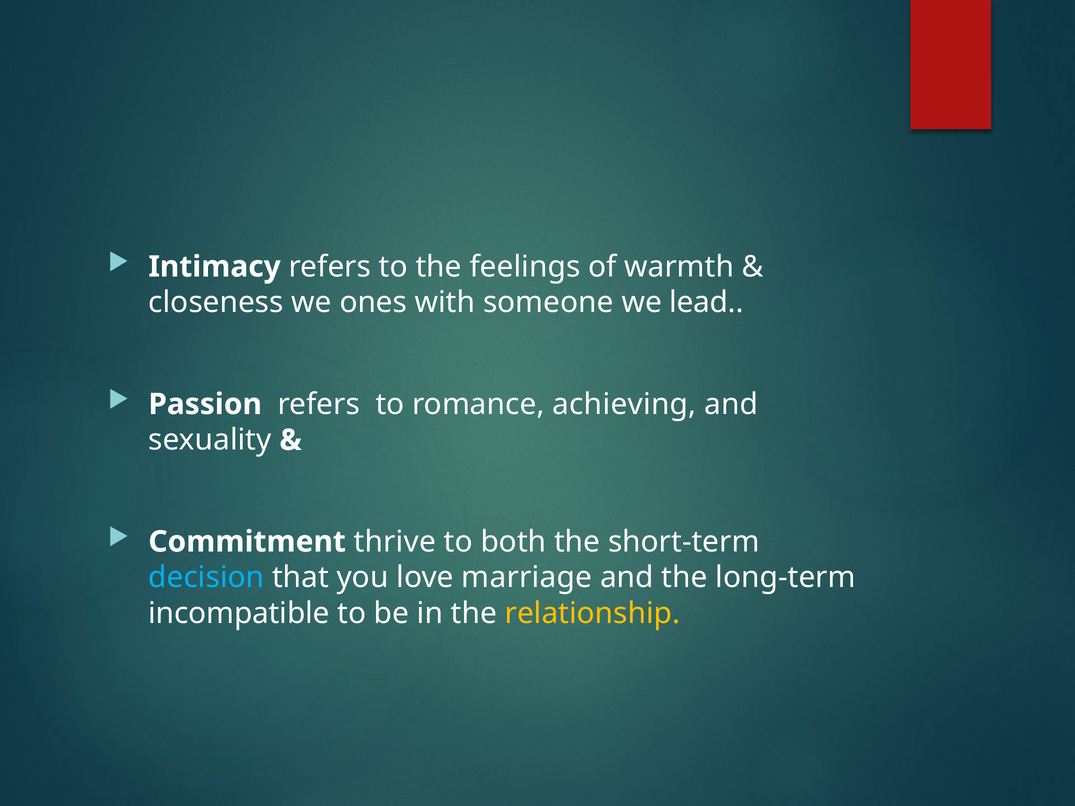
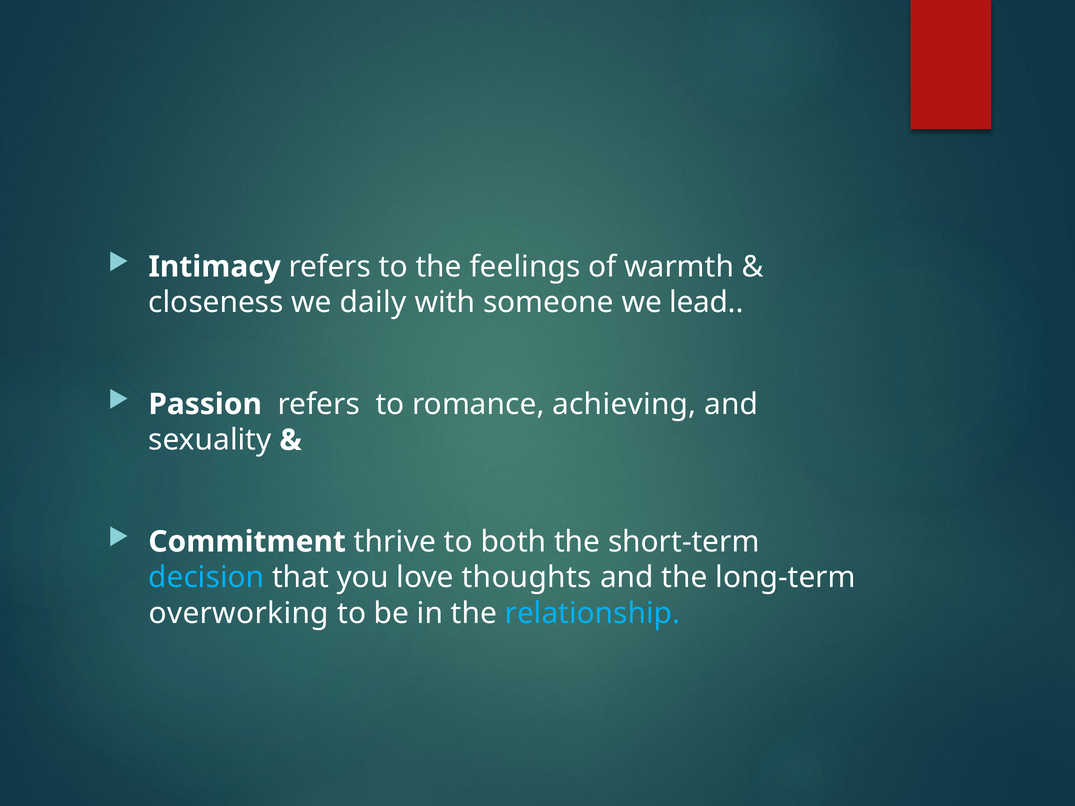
ones: ones -> daily
marriage: marriage -> thoughts
incompatible: incompatible -> overworking
relationship colour: yellow -> light blue
